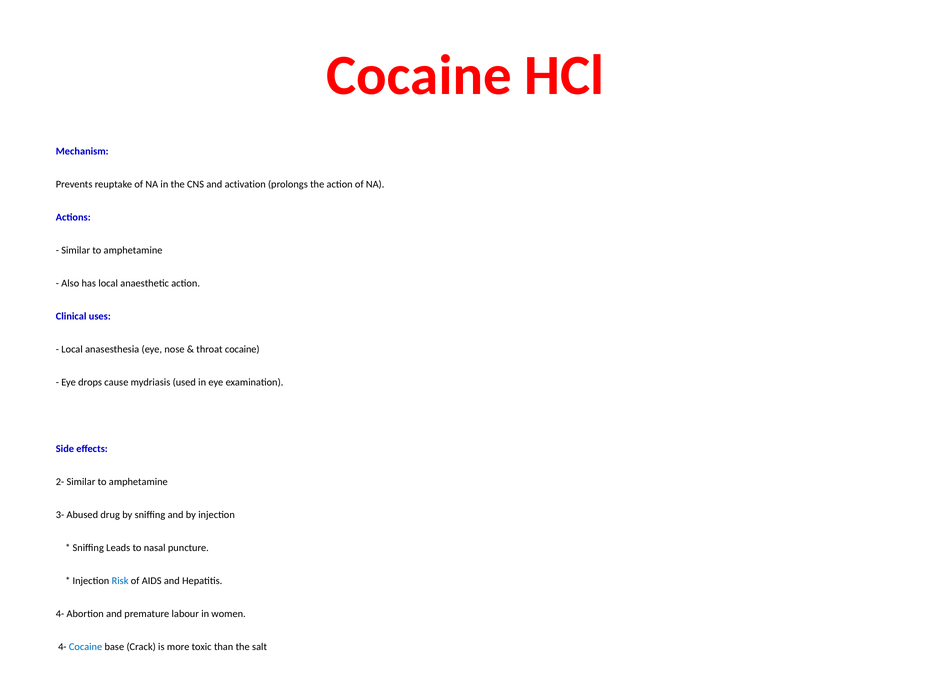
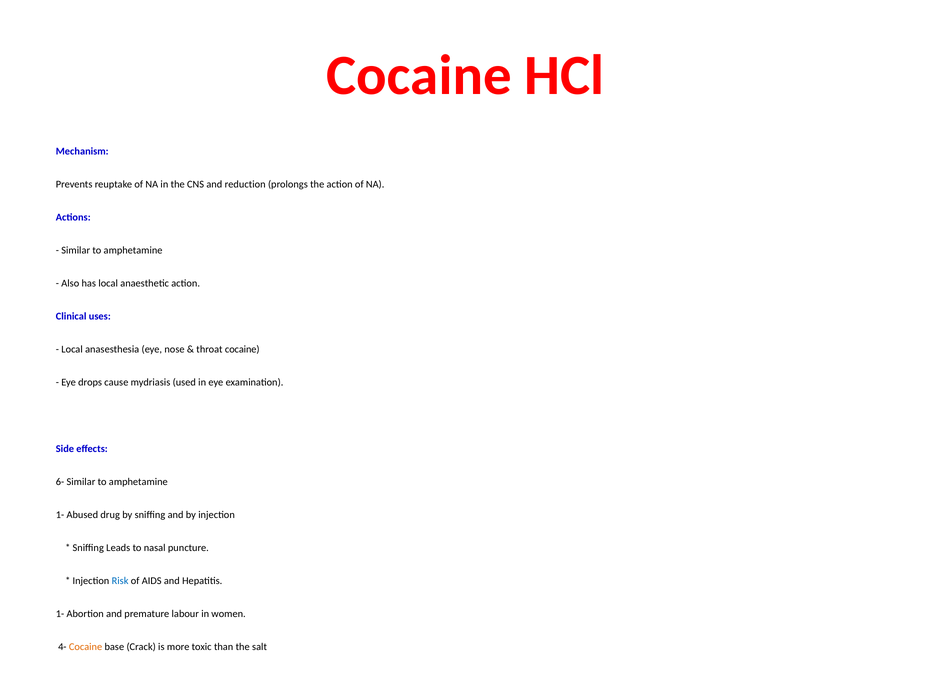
activation: activation -> reduction
2-: 2- -> 6-
3- at (60, 515): 3- -> 1-
4- at (60, 614): 4- -> 1-
Cocaine at (86, 647) colour: blue -> orange
